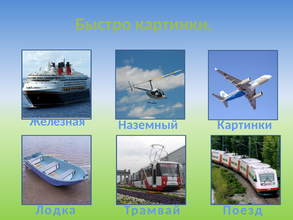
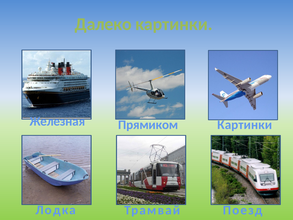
Быстро: Быстро -> Далеко
Наземный: Наземный -> Прямиком
